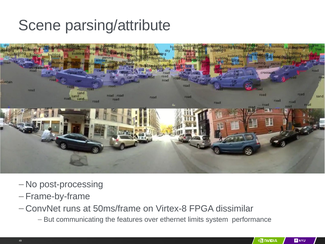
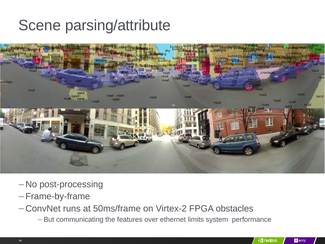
Virtex-8: Virtex-8 -> Virtex-2
dissimilar: dissimilar -> obstacles
